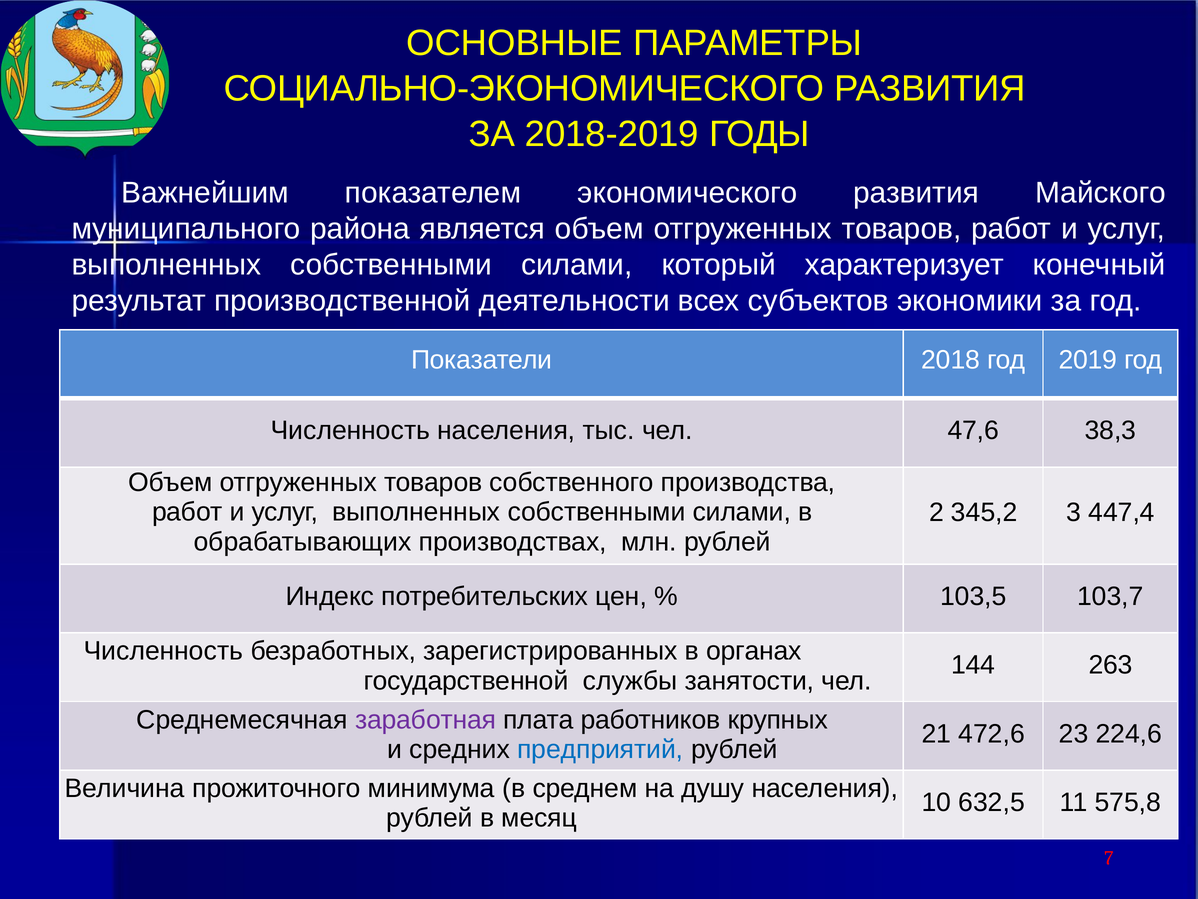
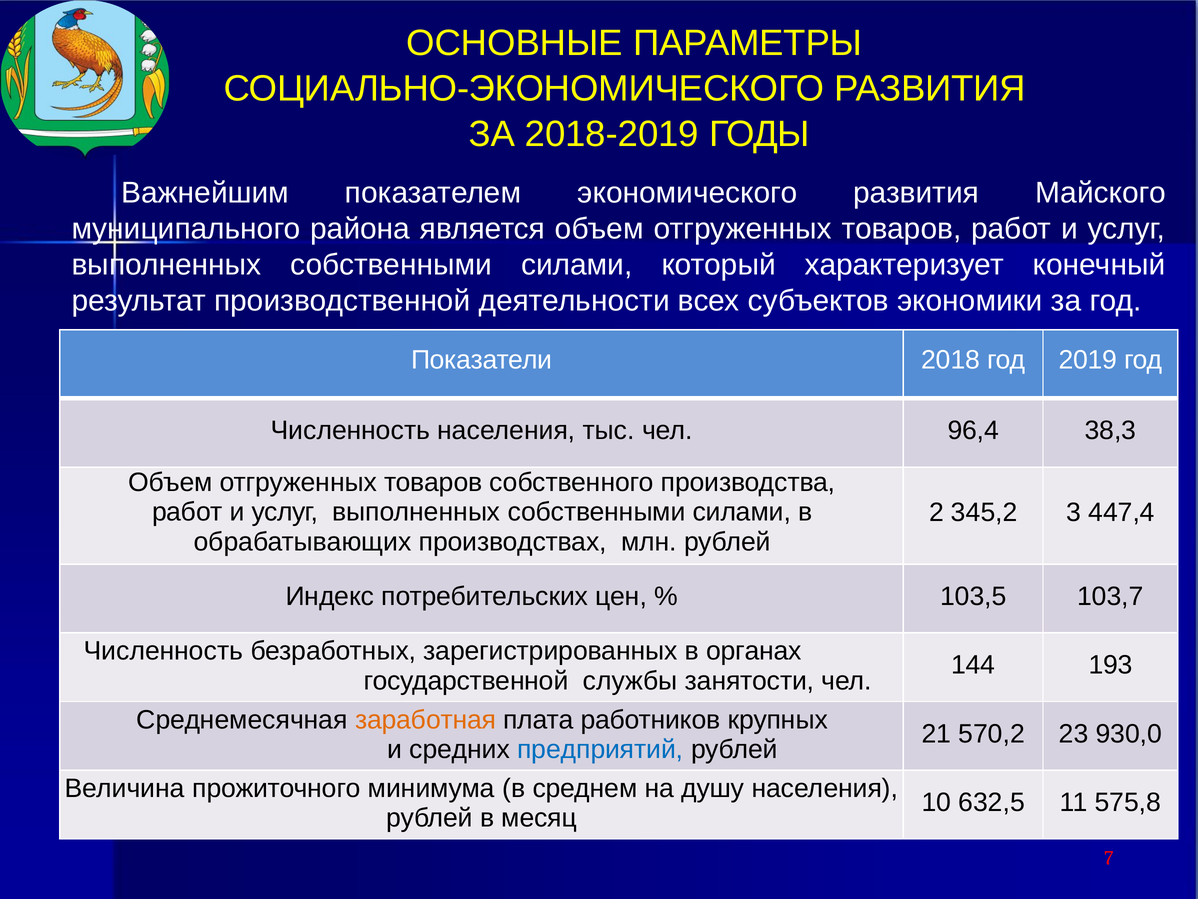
47,6: 47,6 -> 96,4
263: 263 -> 193
заработная colour: purple -> orange
472,6: 472,6 -> 570,2
224,6: 224,6 -> 930,0
